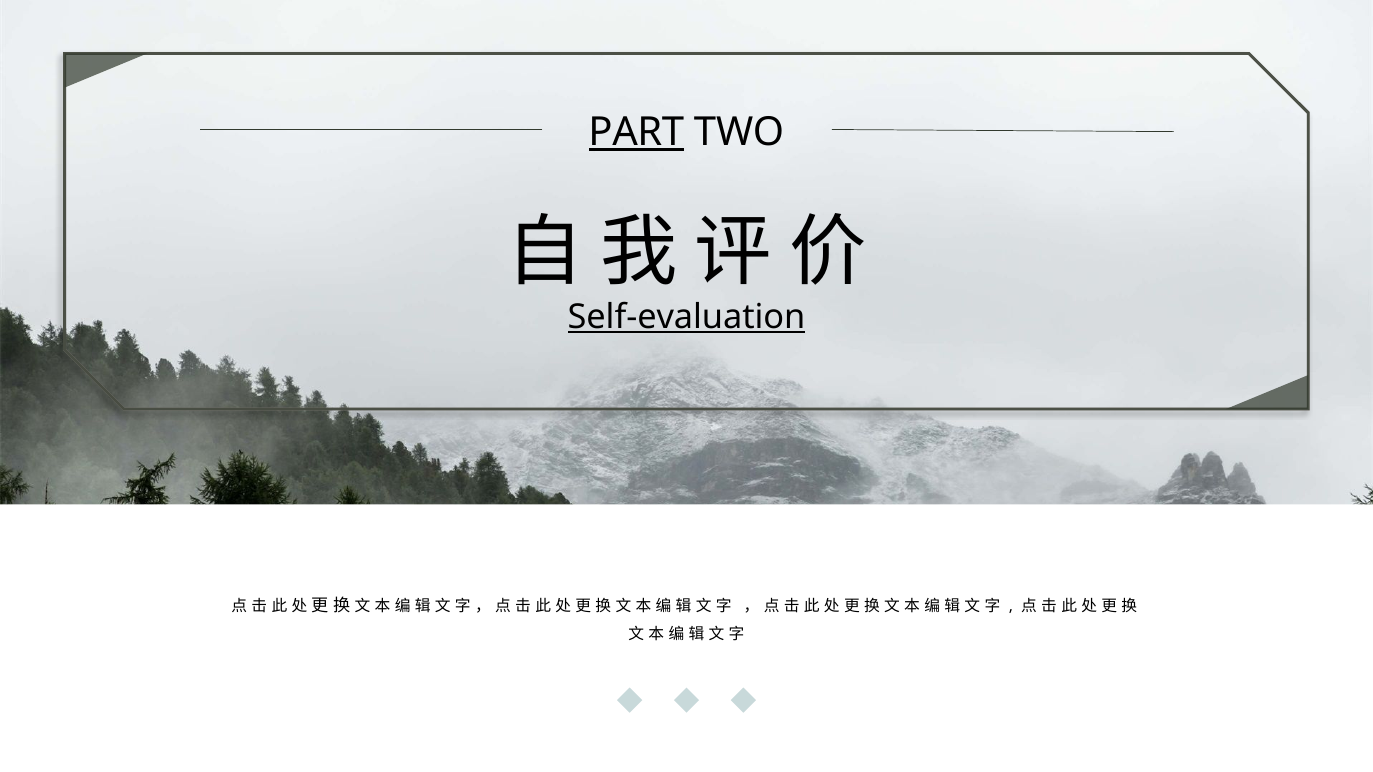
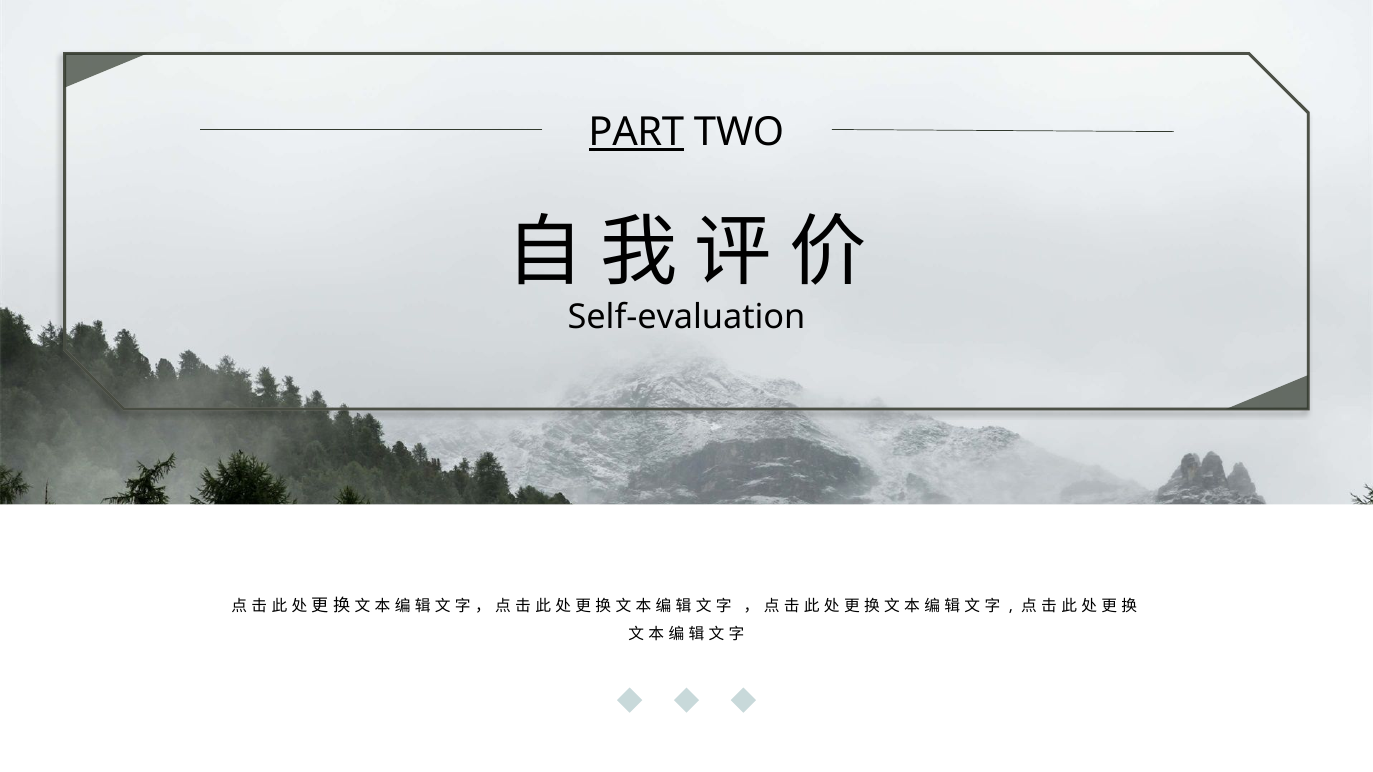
Self-evaluation underline: present -> none
